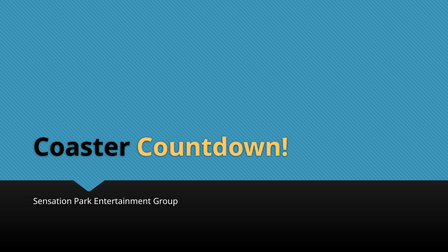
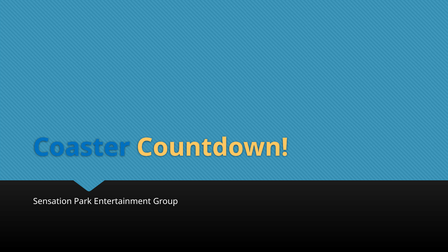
Coaster colour: black -> blue
